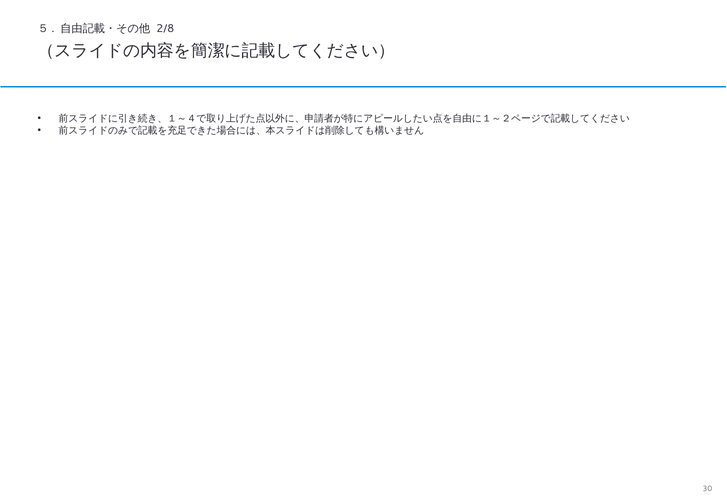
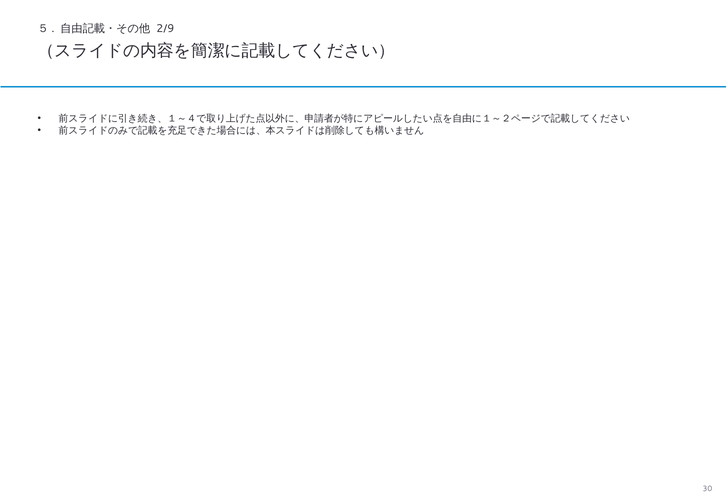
2/8: 2/8 -> 2/9
